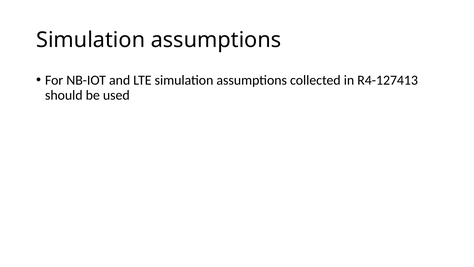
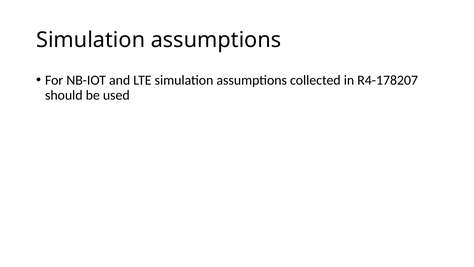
R4-127413: R4-127413 -> R4-178207
